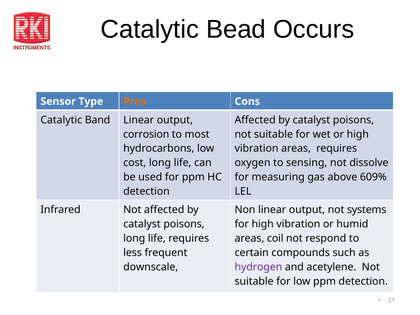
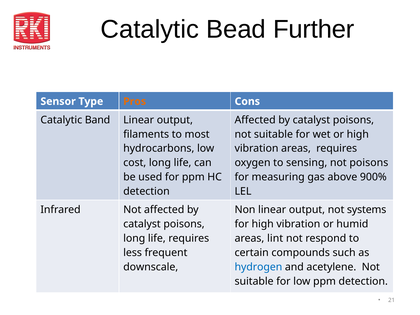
Occurs: Occurs -> Further
corrosion: corrosion -> filaments
not dissolve: dissolve -> poisons
609%: 609% -> 900%
coil: coil -> lint
hydrogen colour: purple -> blue
